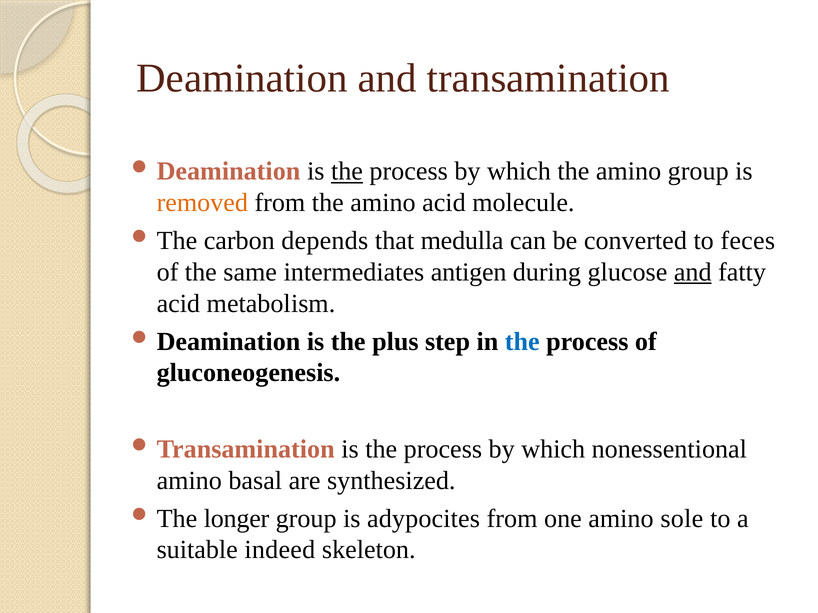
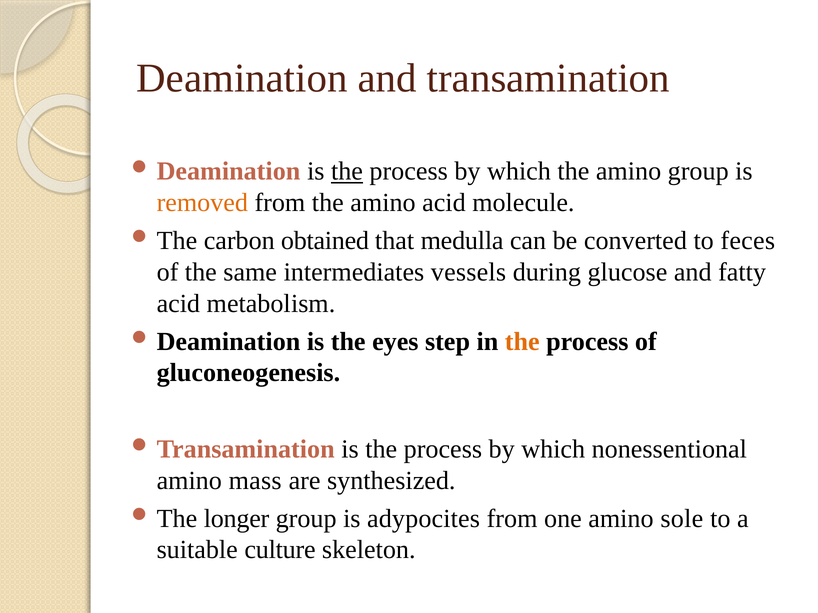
depends: depends -> obtained
antigen: antigen -> vessels
and at (693, 272) underline: present -> none
plus: plus -> eyes
the at (522, 342) colour: blue -> orange
basal: basal -> mass
indeed: indeed -> culture
